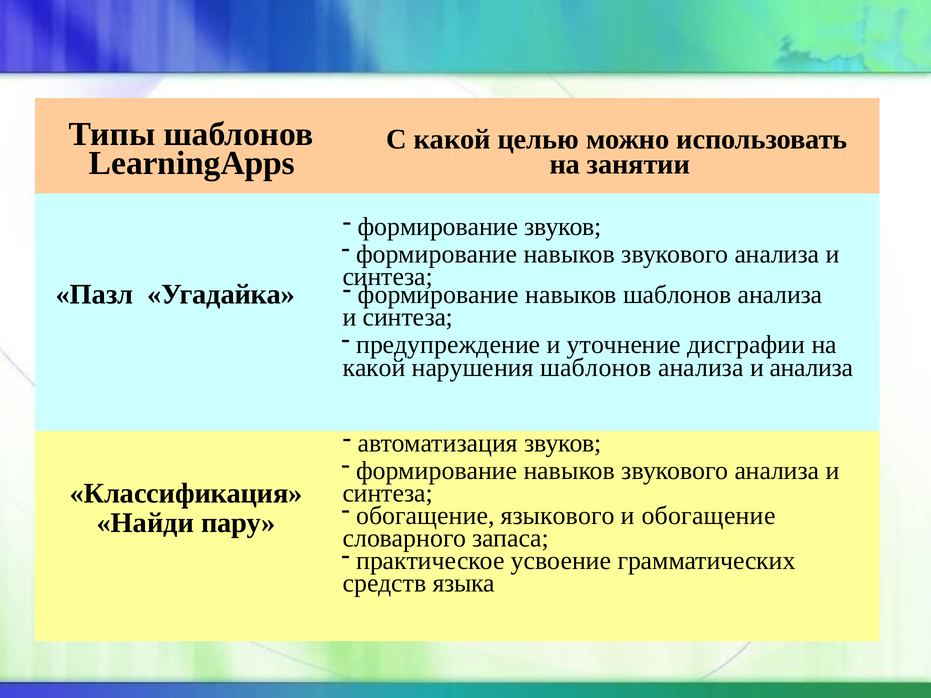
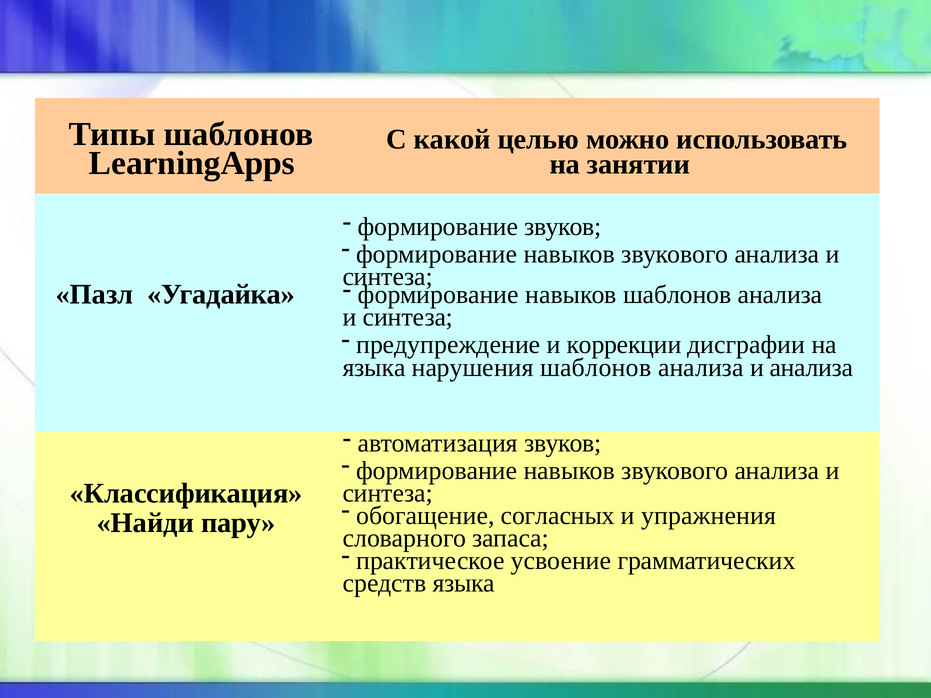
уточнение: уточнение -> коррекции
какой at (374, 368): какой -> языка
языкового: языкового -> согласных
и обогащение: обогащение -> упражнения
